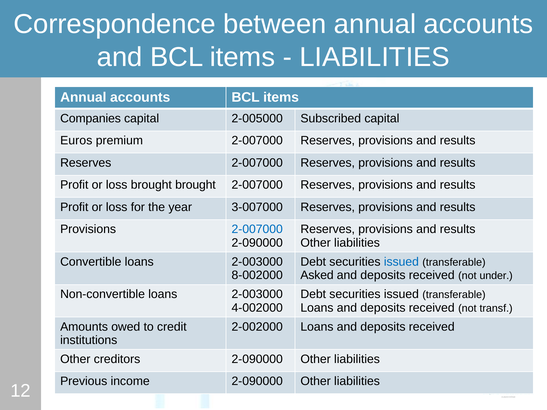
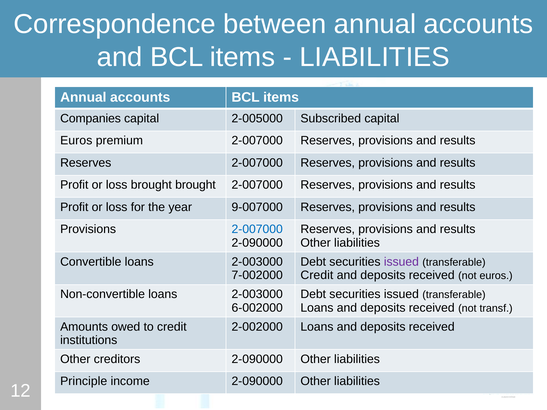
3-007000: 3-007000 -> 9-007000
issued at (401, 262) colour: blue -> purple
8-002000: 8-002000 -> 7-002000
Asked at (317, 275): Asked -> Credit
not under: under -> euros
4-002000: 4-002000 -> 6-002000
Previous: Previous -> Principle
